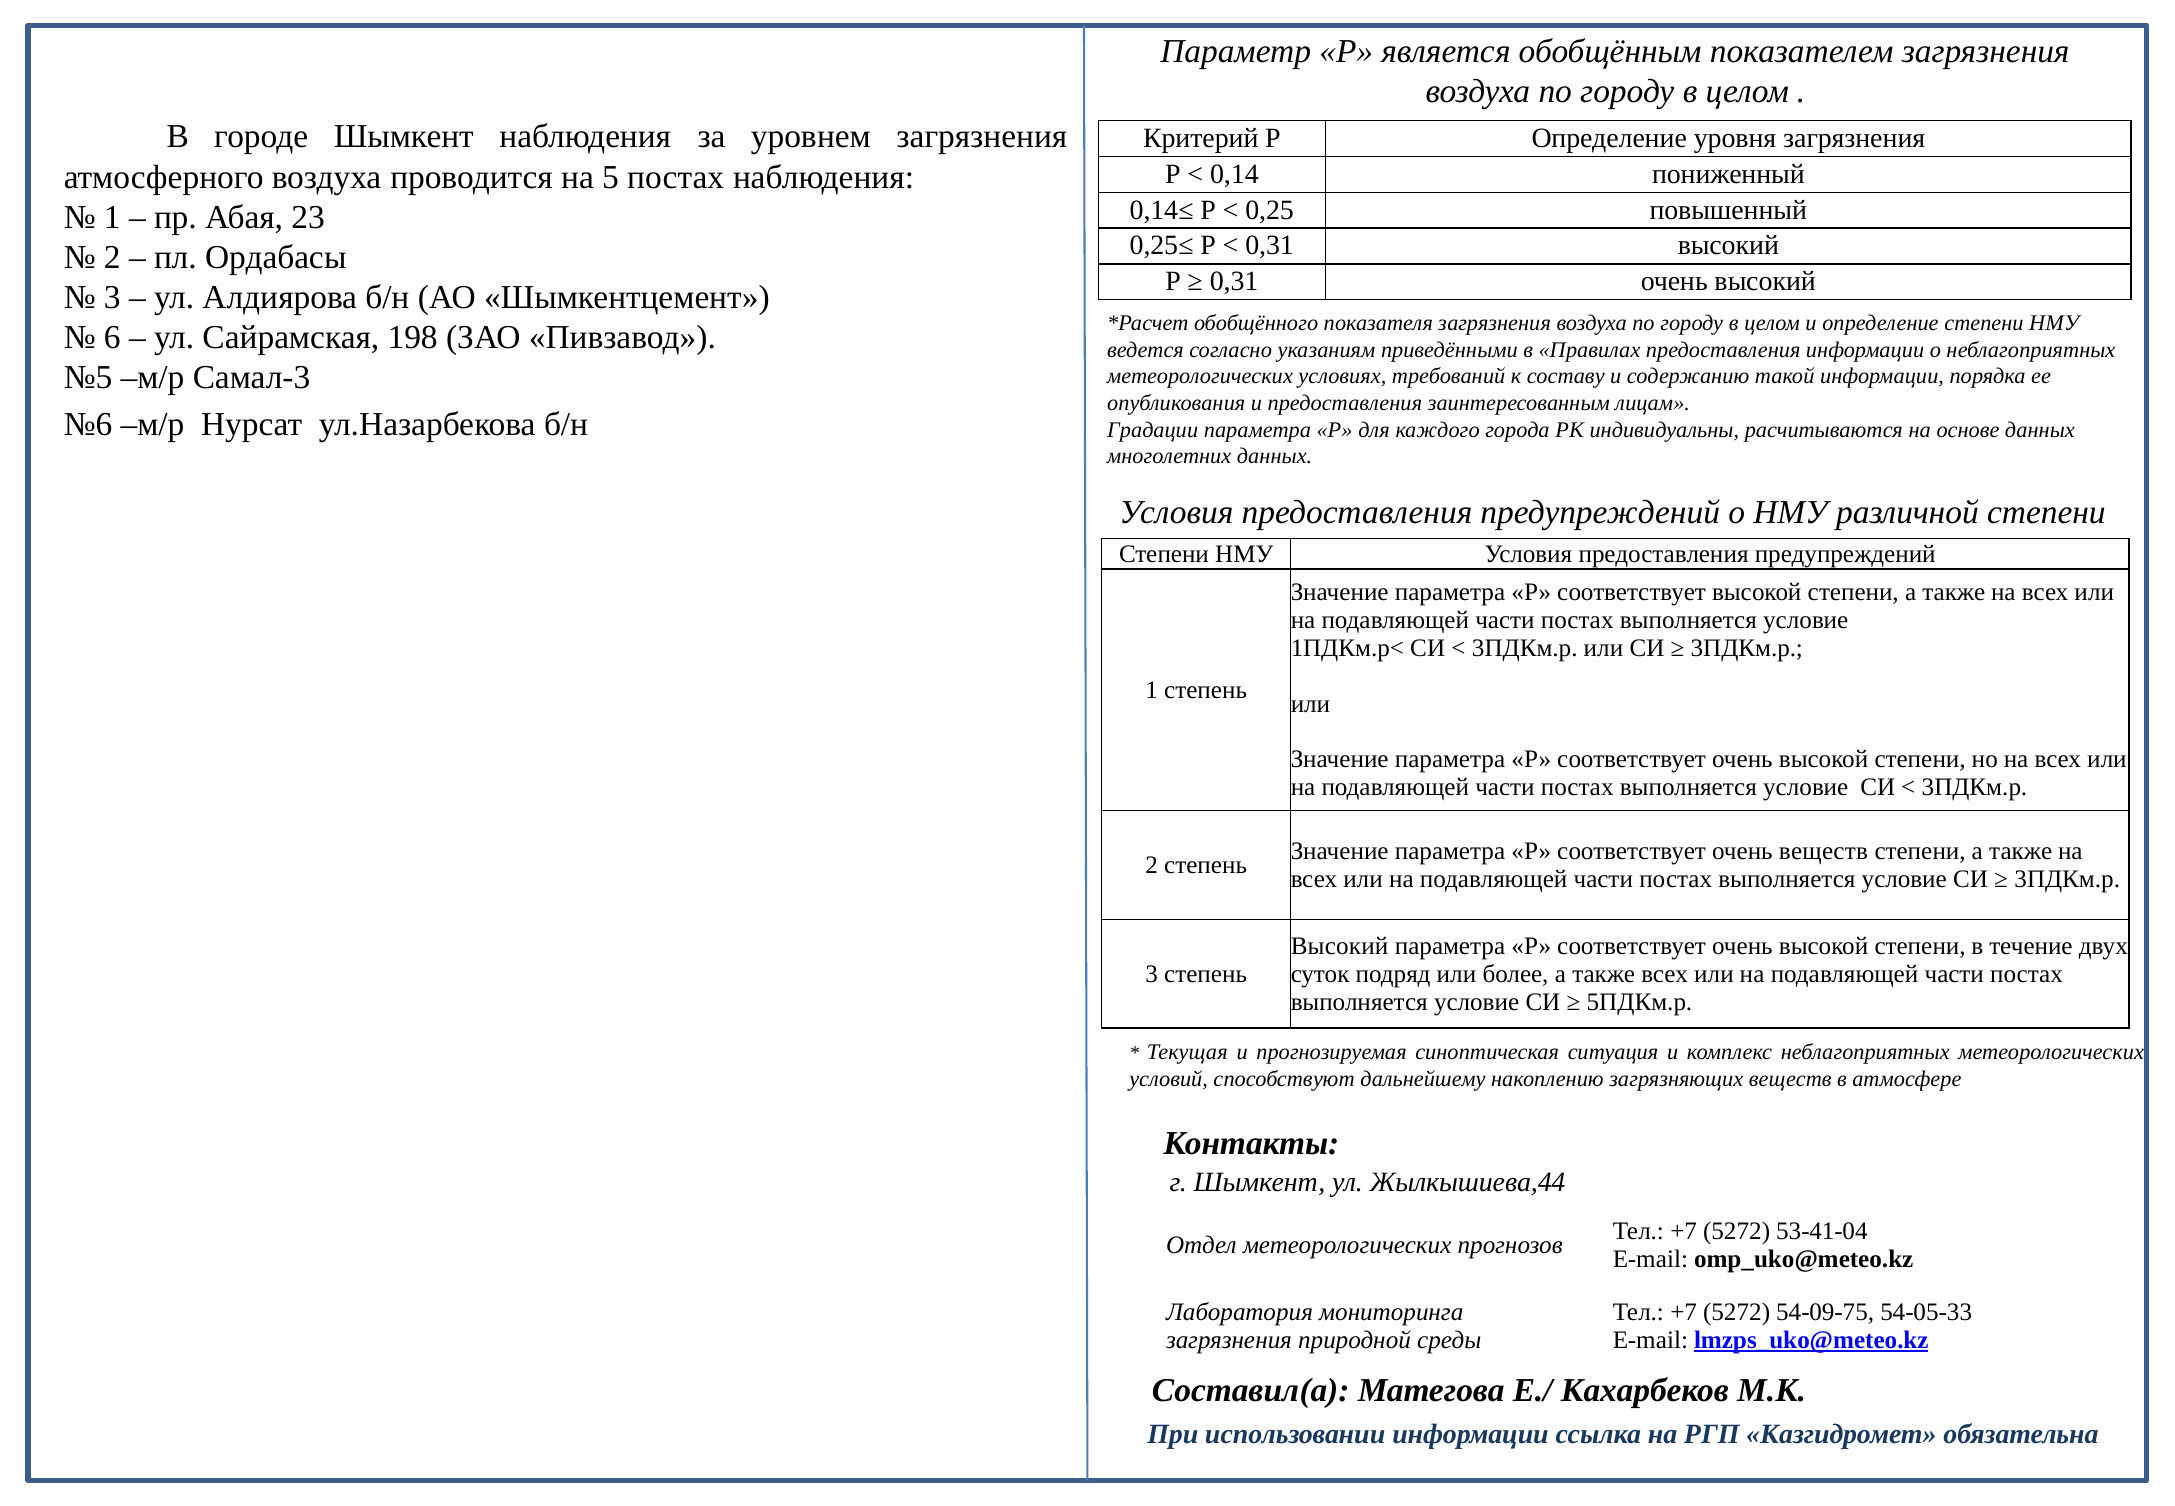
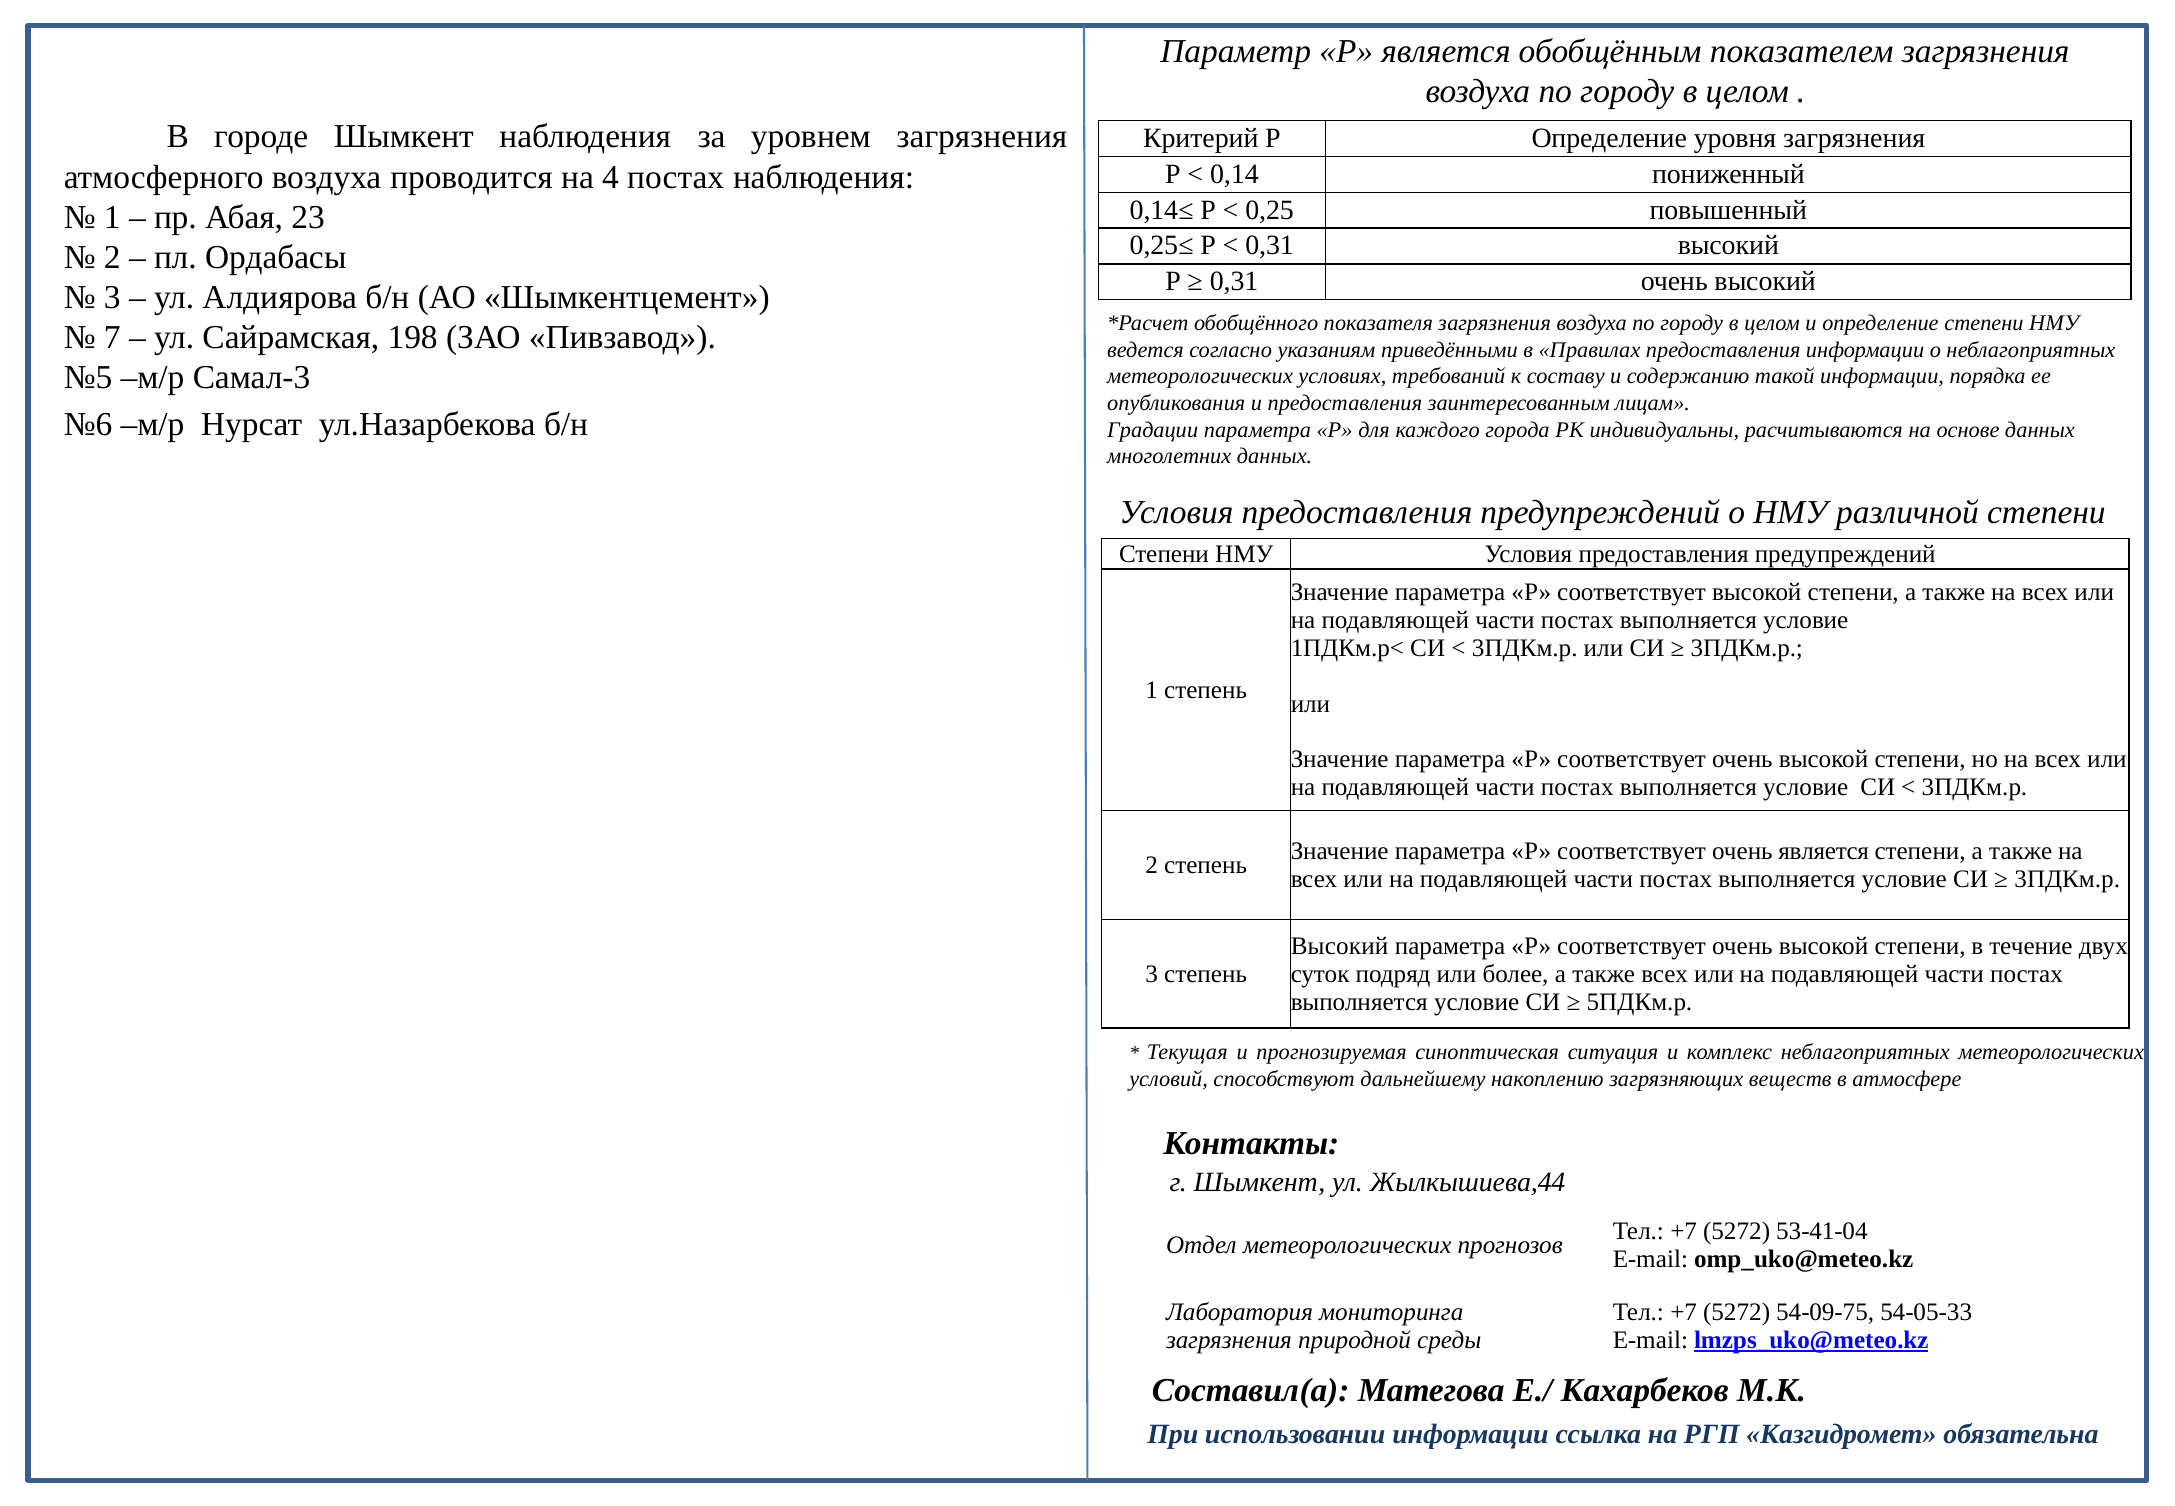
5: 5 -> 4
6: 6 -> 7
очень веществ: веществ -> является
